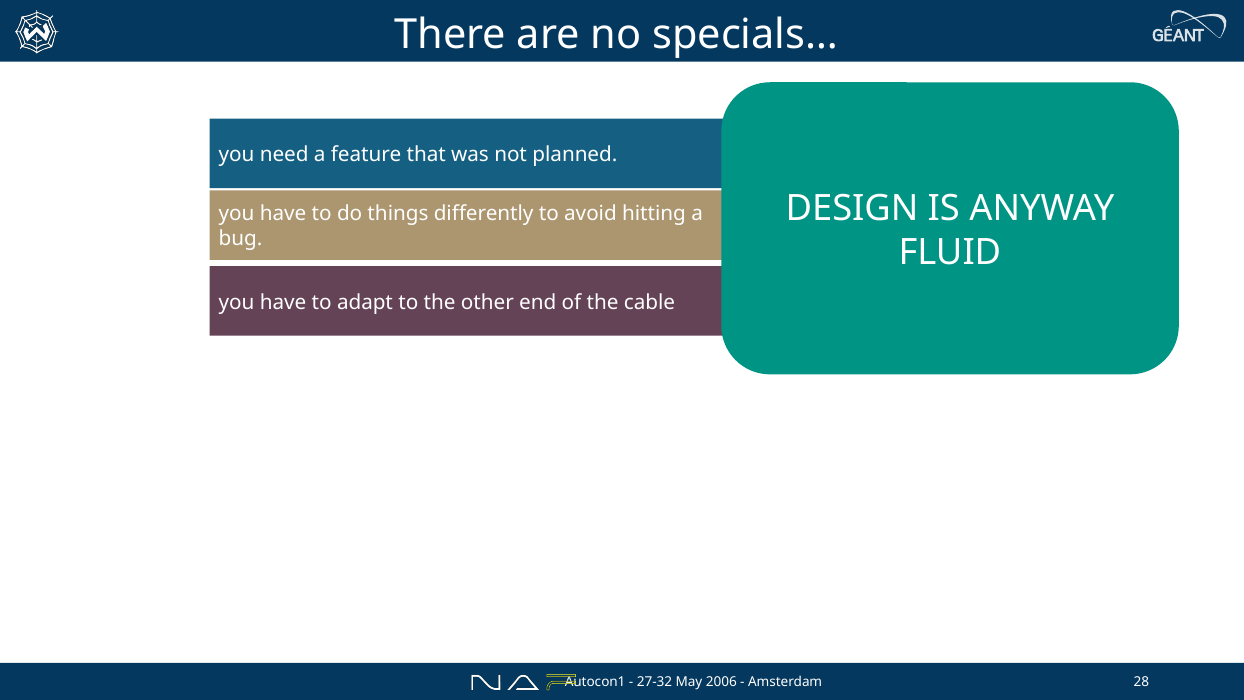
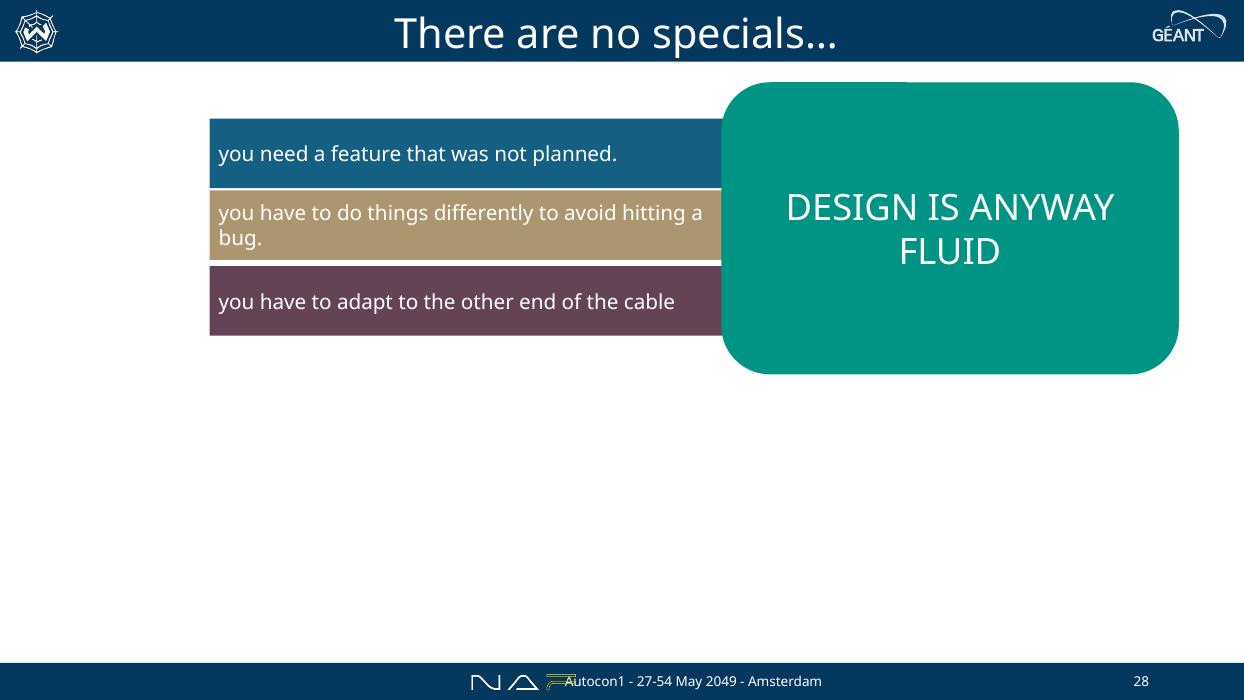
27-32: 27-32 -> 27-54
2006: 2006 -> 2049
